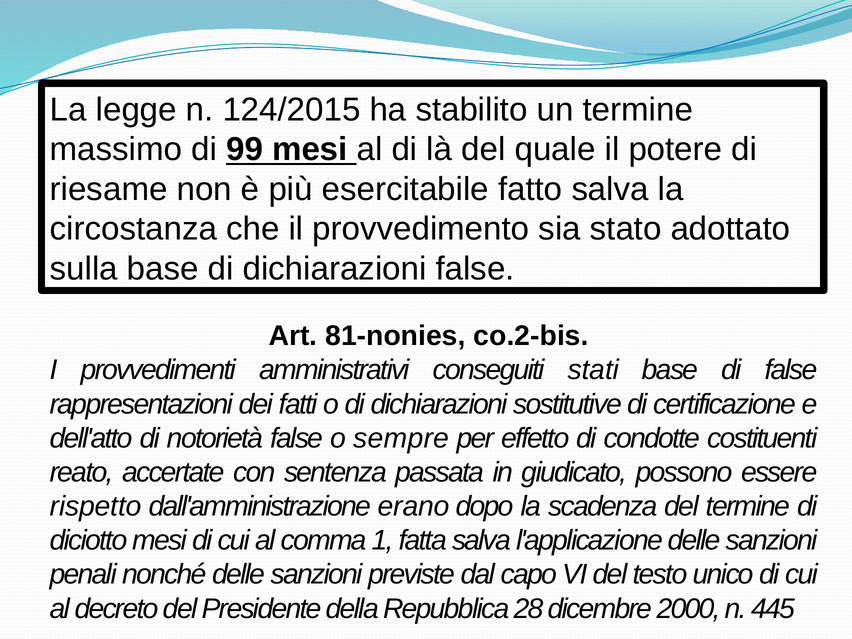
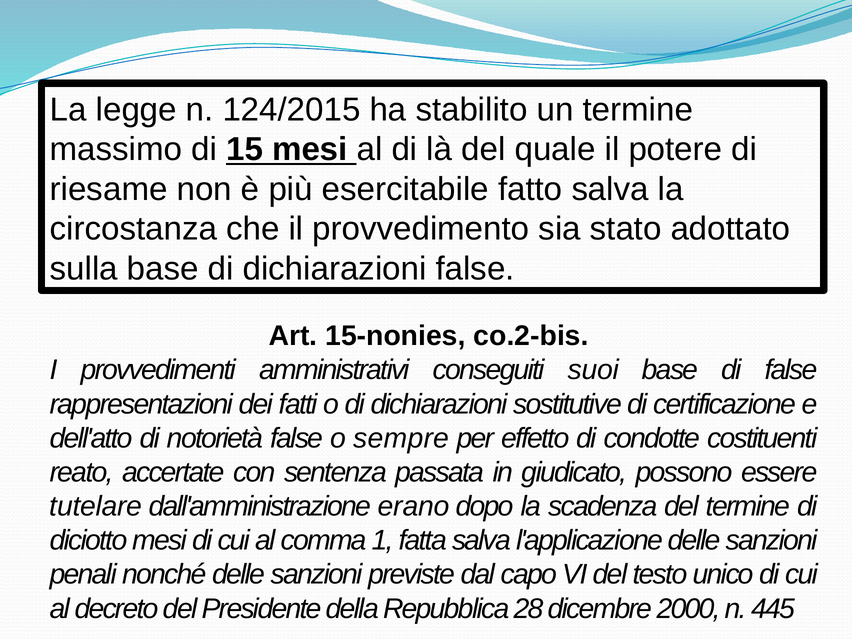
99: 99 -> 15
81-nonies: 81-nonies -> 15-nonies
stati: stati -> suoi
rispetto: rispetto -> tutelare
